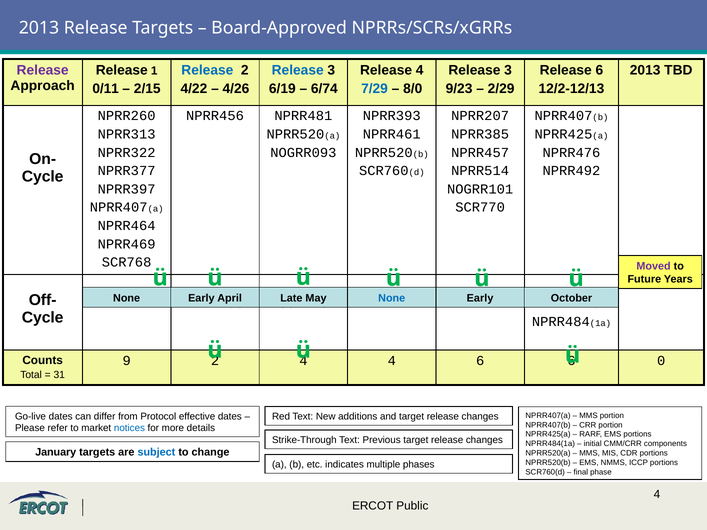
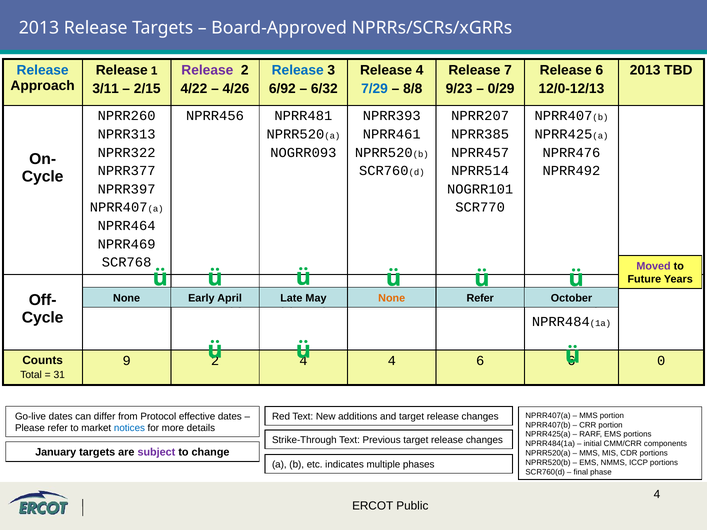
Release at (43, 70) colour: purple -> blue
Release at (207, 70) colour: blue -> purple
3 at (508, 70): 3 -> 7
0/11: 0/11 -> 3/11
6/19: 6/19 -> 6/92
6/74: 6/74 -> 6/32
8/0: 8/0 -> 8/8
2/29: 2/29 -> 0/29
12/2-12/13: 12/2-12/13 -> 12/0-12/13
None at (392, 298) colour: blue -> orange
Early at (480, 298): Early -> Refer
subject colour: blue -> purple
